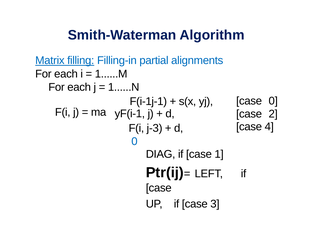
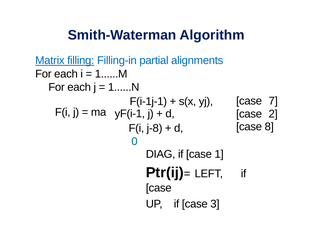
case 0: 0 -> 7
4: 4 -> 8
j-3: j-3 -> j-8
